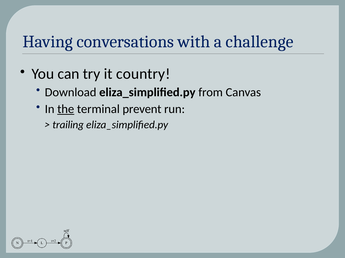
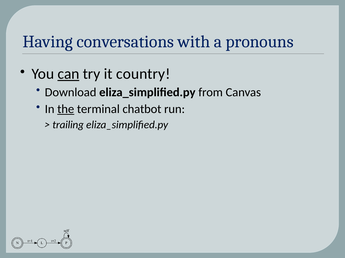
challenge: challenge -> pronouns
can underline: none -> present
prevent: prevent -> chatbot
